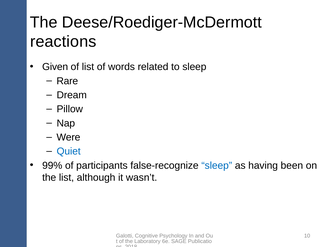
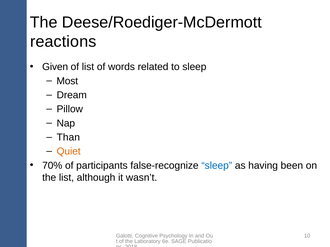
Rare: Rare -> Most
Were: Were -> Than
Quiet colour: blue -> orange
99%: 99% -> 70%
